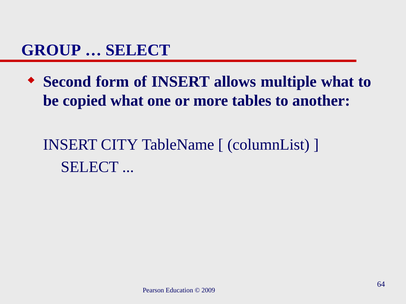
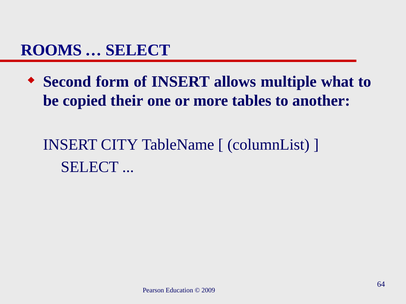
GROUP: GROUP -> ROOMS
copied what: what -> their
